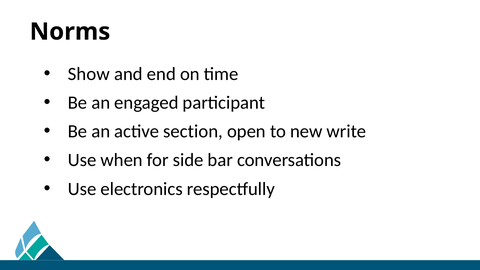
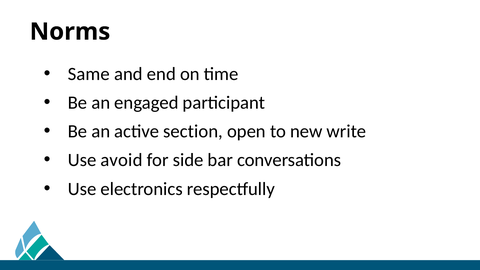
Show: Show -> Same
when: when -> avoid
